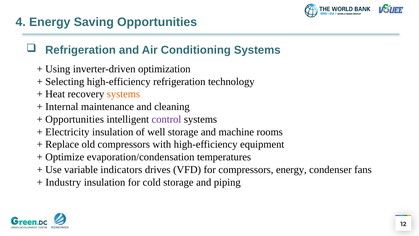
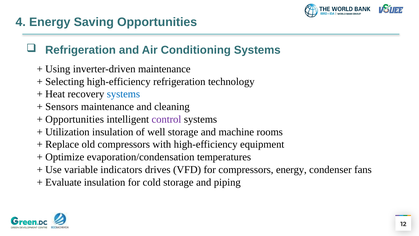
inverter-driven optimization: optimization -> maintenance
systems at (123, 94) colour: orange -> blue
Internal: Internal -> Sensors
Electricity: Electricity -> Utilization
Industry: Industry -> Evaluate
